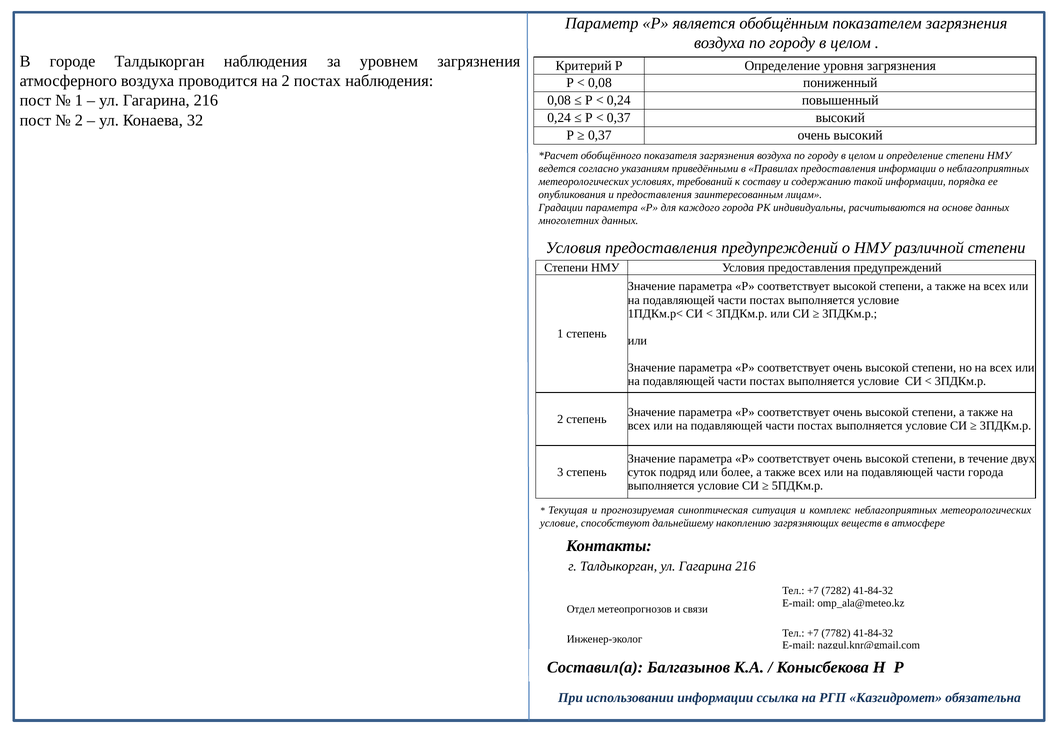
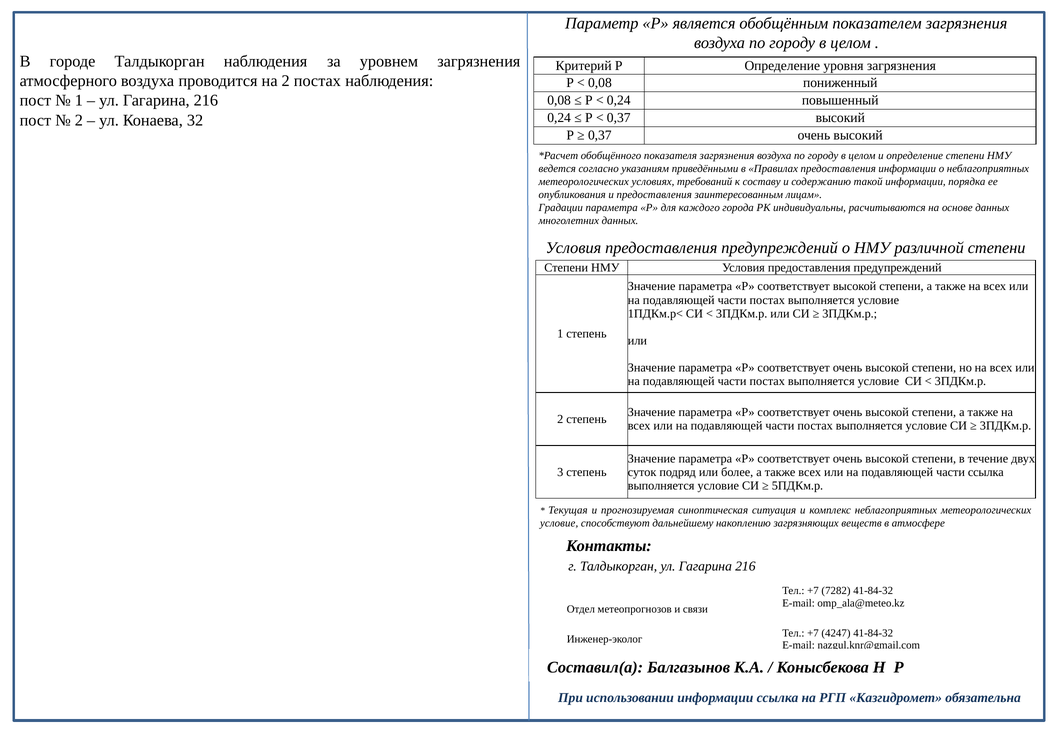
части города: города -> ссылка
7782: 7782 -> 4247
